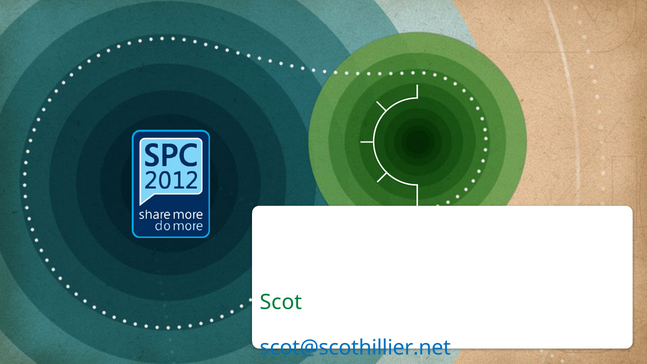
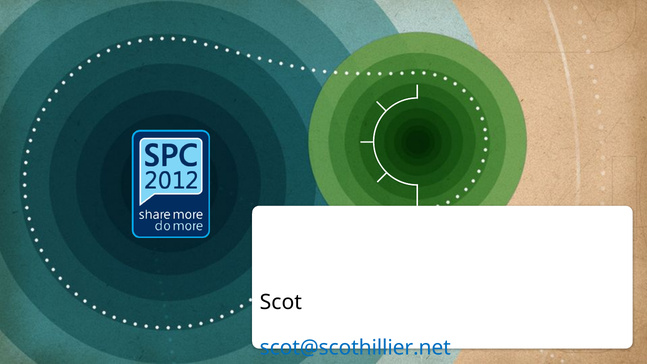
Scot at (281, 302) colour: green -> black
